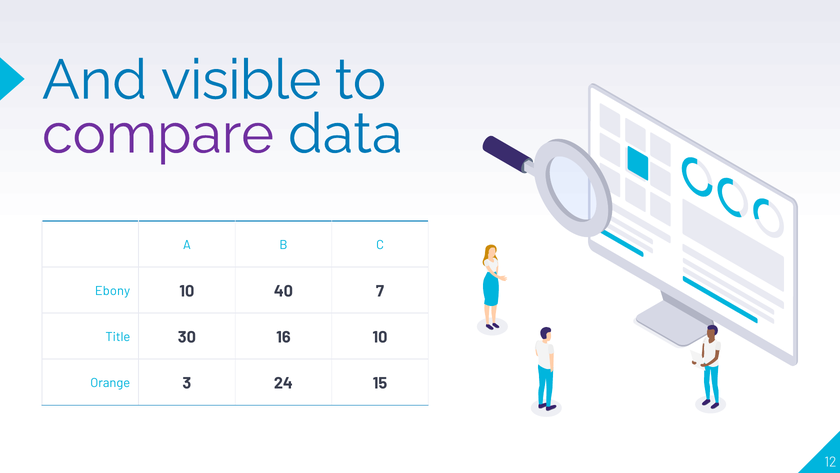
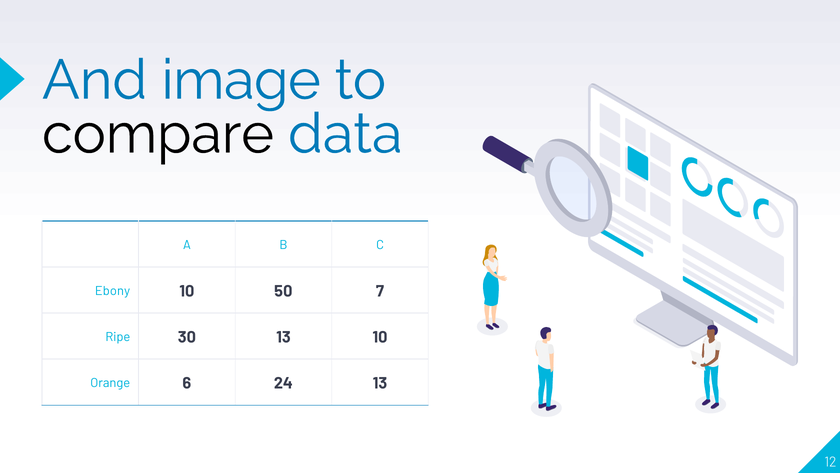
visible: visible -> image
compare colour: purple -> black
40: 40 -> 50
Title: Title -> Ripe
30 16: 16 -> 13
3: 3 -> 6
24 15: 15 -> 13
